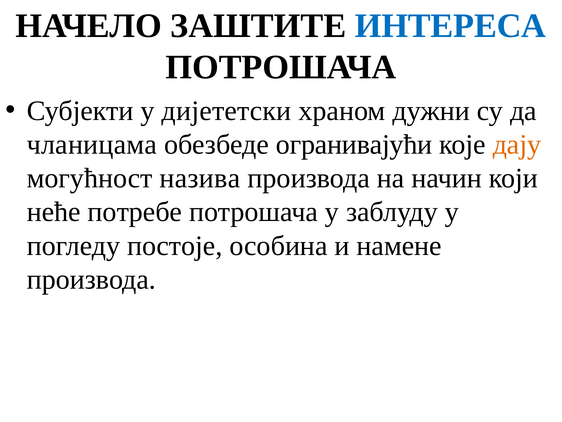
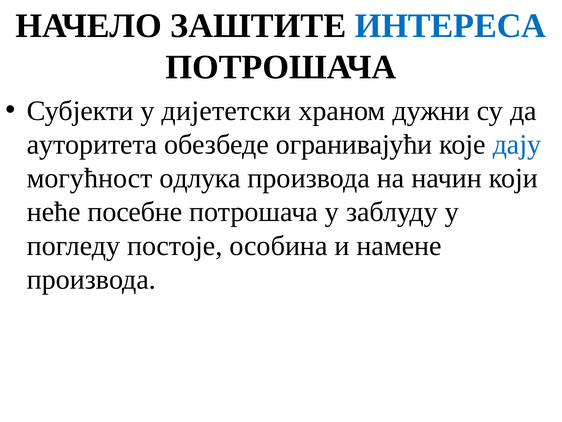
чланицама: чланицама -> ауторитета
дају colour: orange -> blue
назива: назива -> одлука
потребе: потребе -> посебне
